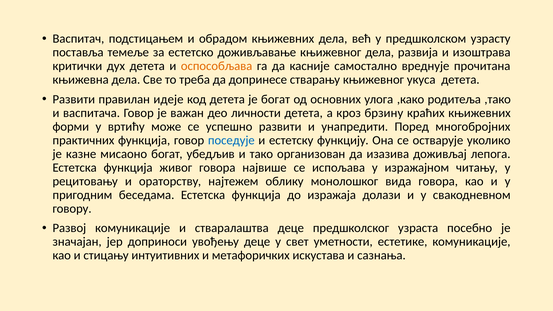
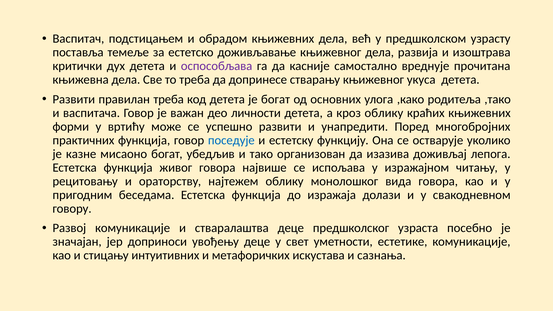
оспособљава colour: orange -> purple
правилан идеје: идеје -> треба
кроз брзину: брзину -> облику
